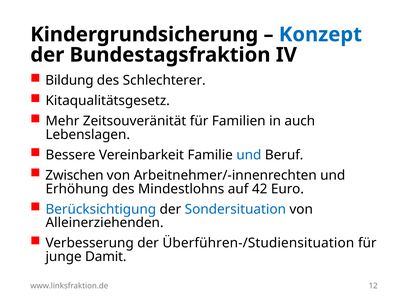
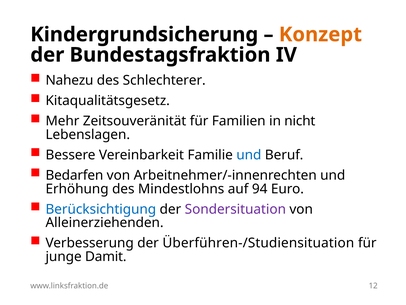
Konzept colour: blue -> orange
Bildung: Bildung -> Nahezu
auch: auch -> nicht
Zwischen: Zwischen -> Bedarfen
42: 42 -> 94
Sondersituation colour: blue -> purple
